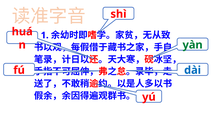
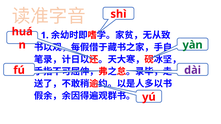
dài colour: blue -> purple
